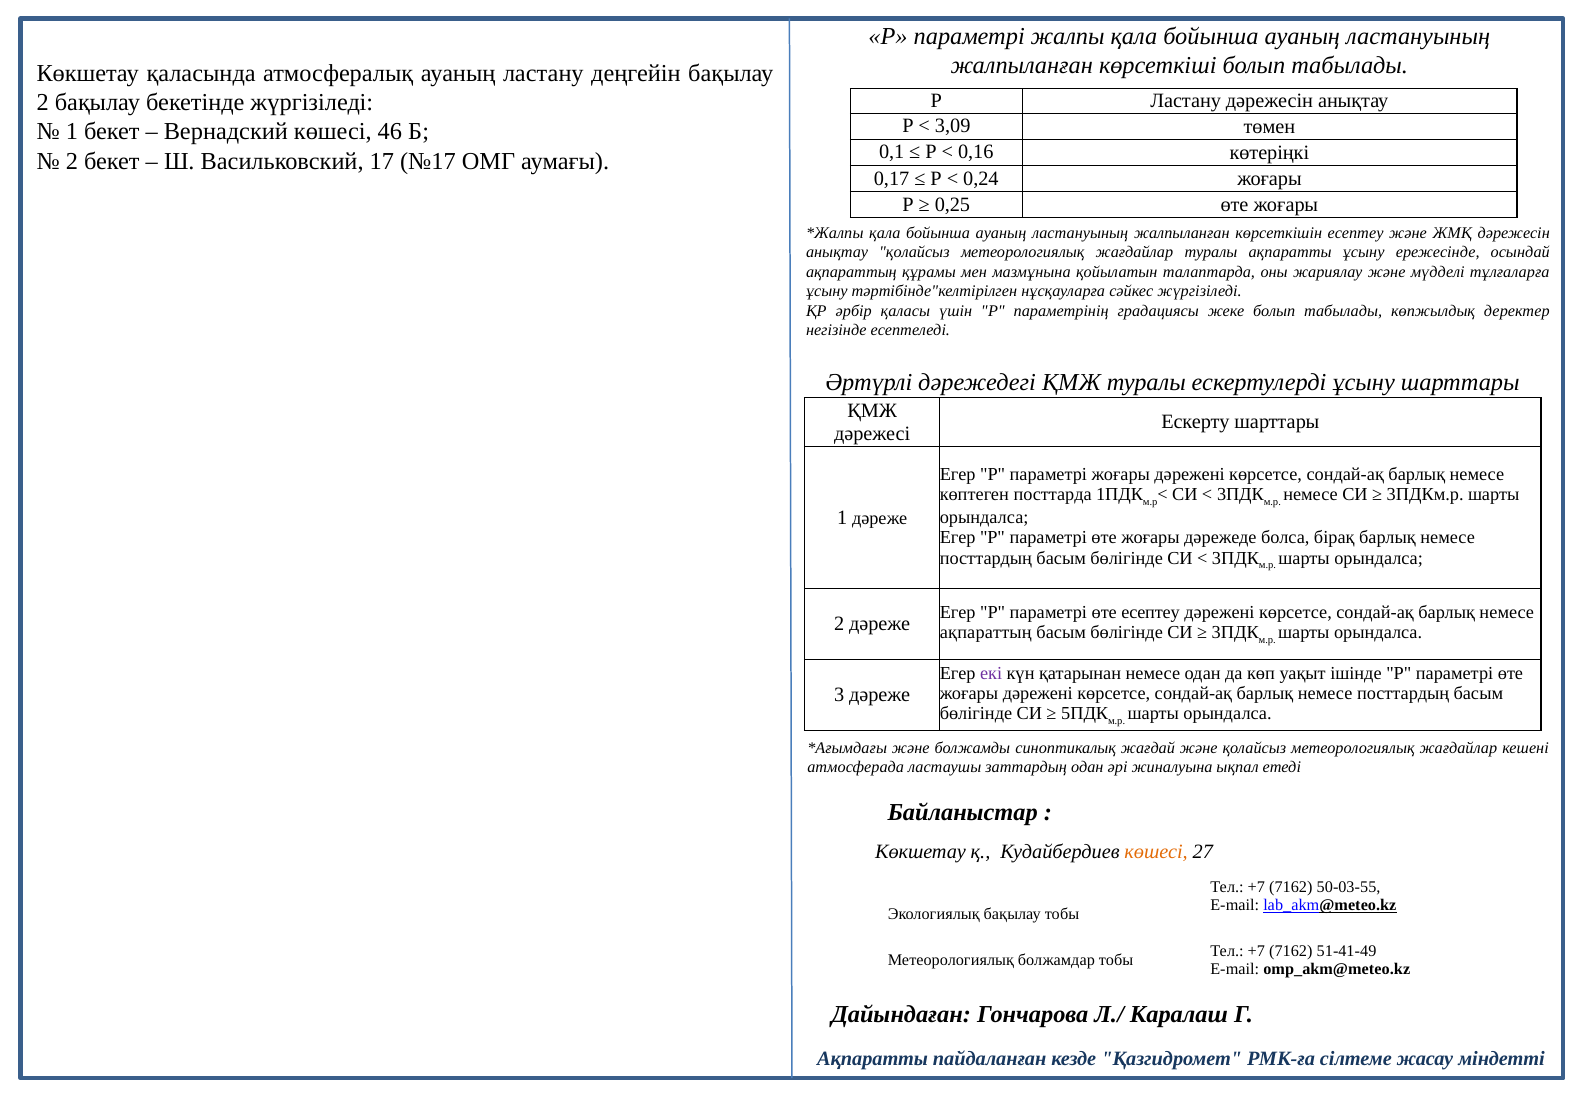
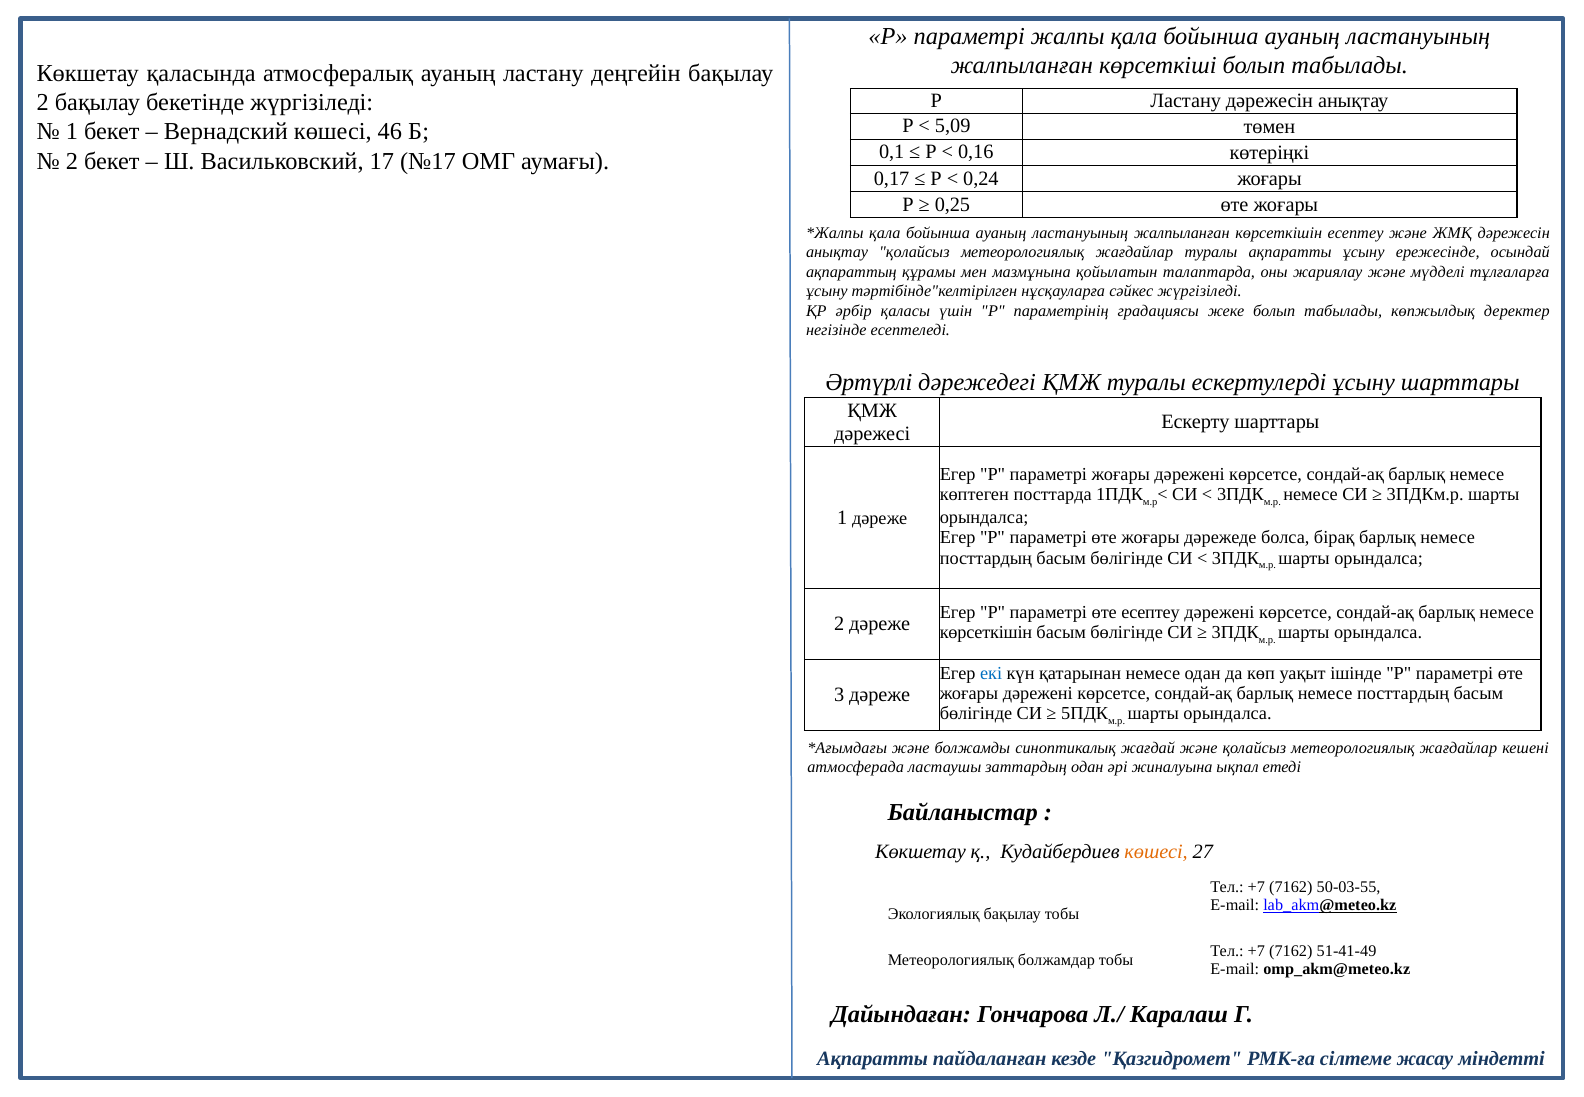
3,09: 3,09 -> 5,09
ақпараттың at (986, 633): ақпараттың -> көрсеткішін
екі colour: purple -> blue
